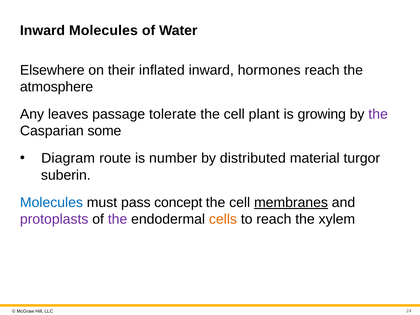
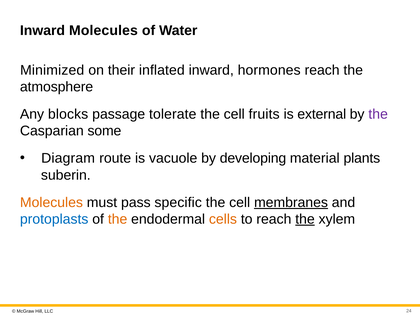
Elsewhere: Elsewhere -> Minimized
leaves: leaves -> blocks
plant: plant -> fruits
growing: growing -> external
number: number -> vacuole
distributed: distributed -> developing
turgor: turgor -> plants
Molecules at (51, 202) colour: blue -> orange
concept: concept -> specific
protoplasts colour: purple -> blue
the at (118, 219) colour: purple -> orange
the at (305, 219) underline: none -> present
